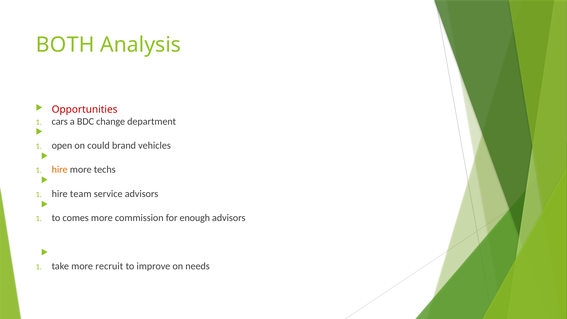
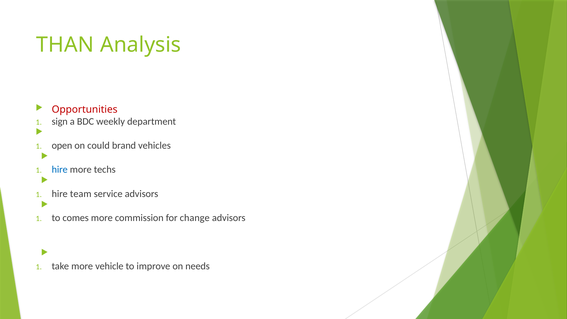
BOTH: BOTH -> THAN
cars: cars -> sign
change: change -> weekly
hire at (60, 170) colour: orange -> blue
enough: enough -> change
recruit: recruit -> vehicle
